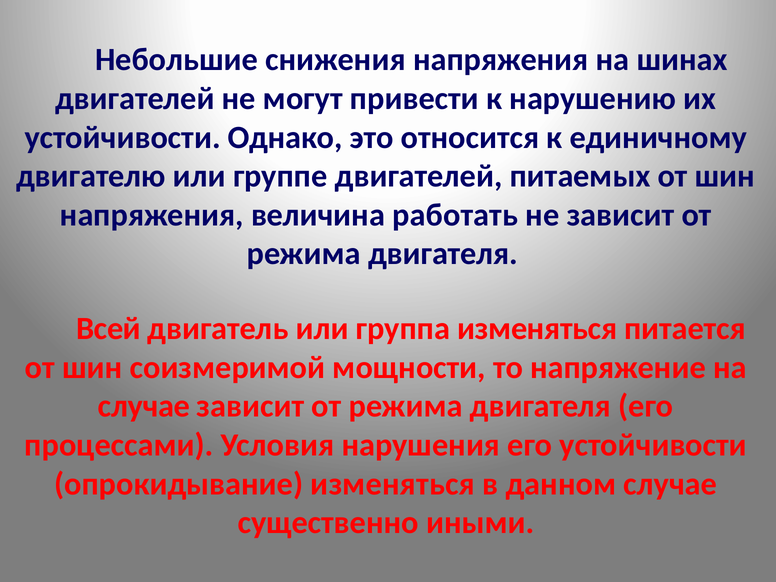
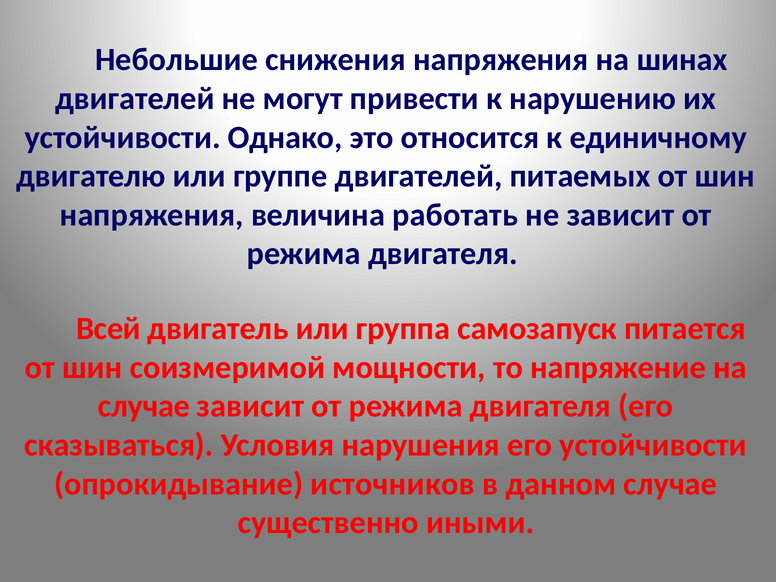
группа изменяться: изменяться -> самозапуск
процессами: процессами -> сказываться
опрокидывание изменяться: изменяться -> источников
